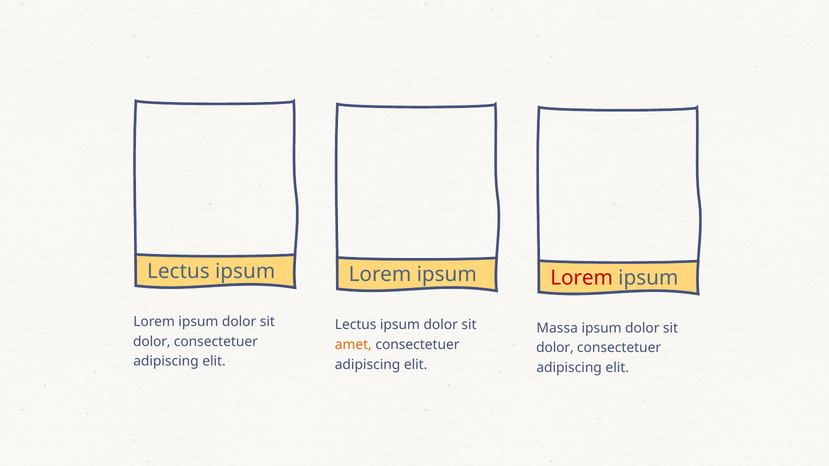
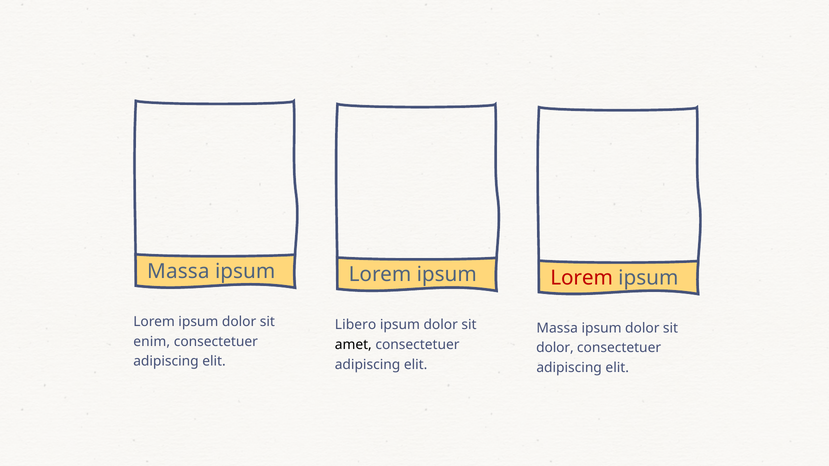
Lectus at (178, 272): Lectus -> Massa
Lectus at (356, 325): Lectus -> Libero
dolor at (152, 342): dolor -> enim
amet colour: orange -> black
